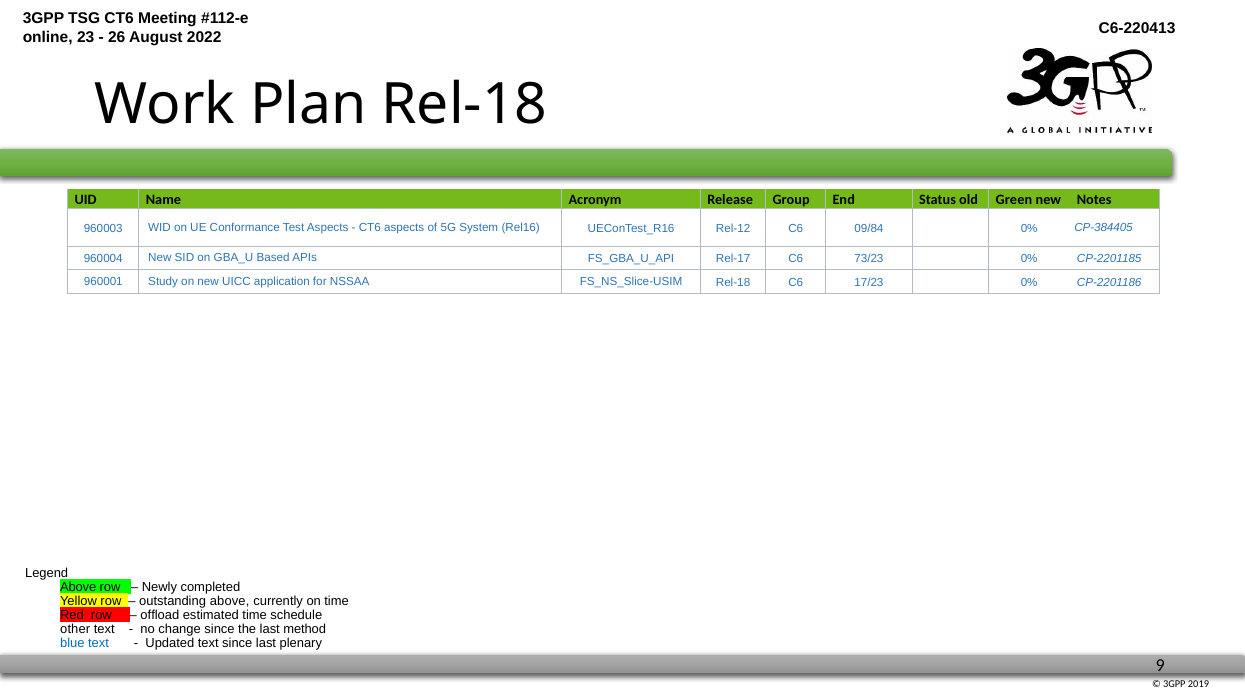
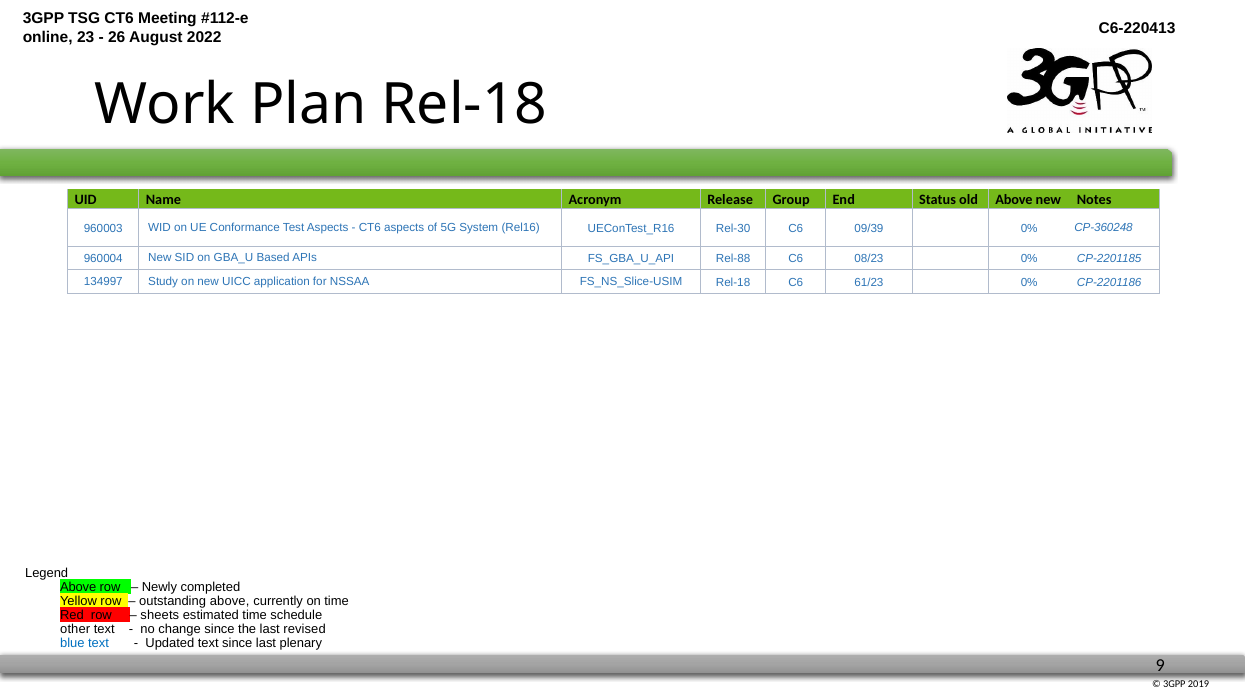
old Green: Green -> Above
Rel-12: Rel-12 -> Rel-30
09/84: 09/84 -> 09/39
CP-384405: CP-384405 -> CP-360248
Rel-17: Rel-17 -> Rel-88
73/23: 73/23 -> 08/23
960001: 960001 -> 134997
17/23: 17/23 -> 61/23
offload: offload -> sheets
method: method -> revised
